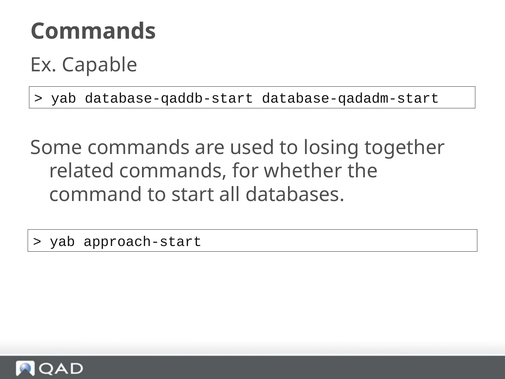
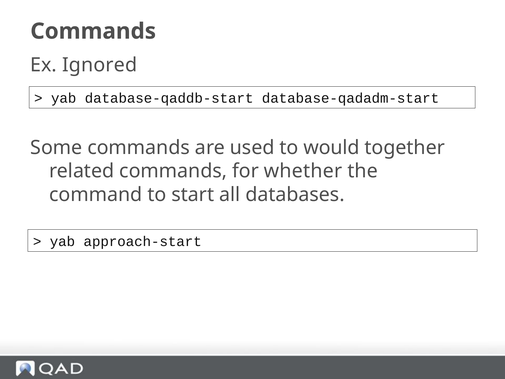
Capable: Capable -> Ignored
losing: losing -> would
